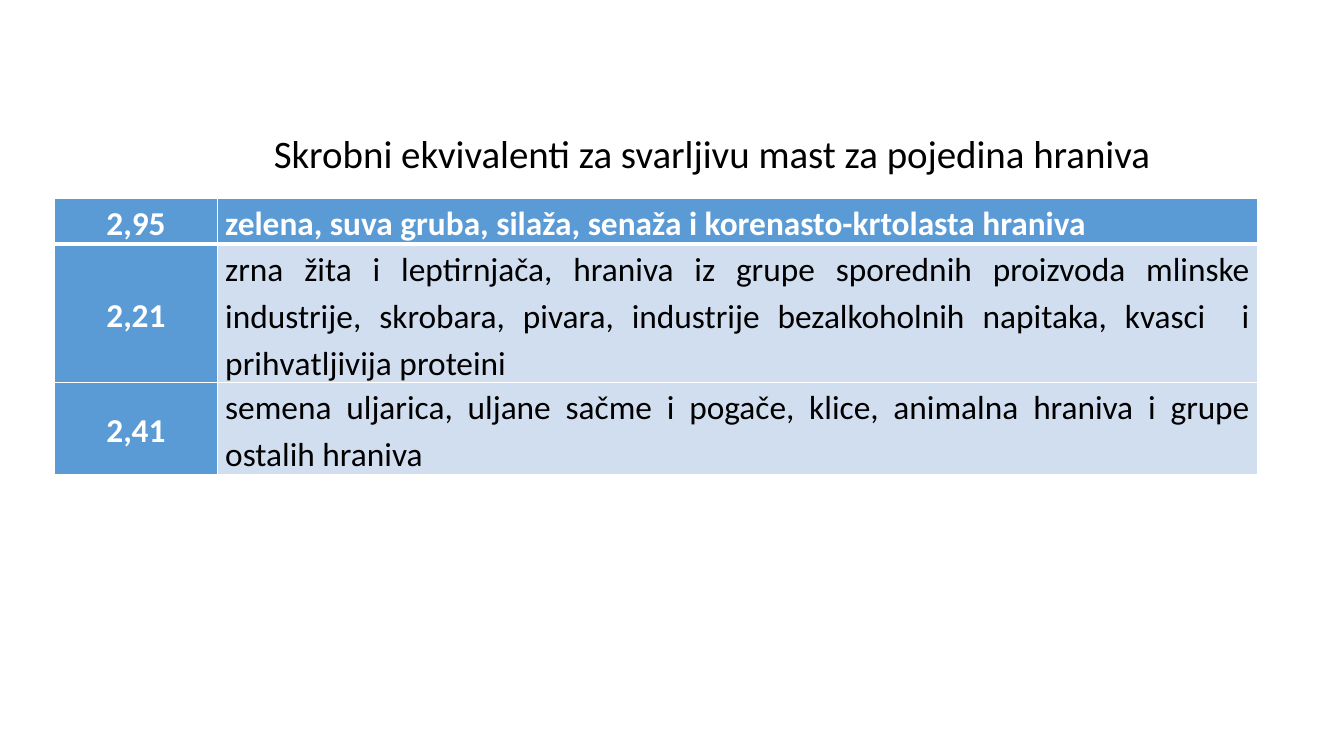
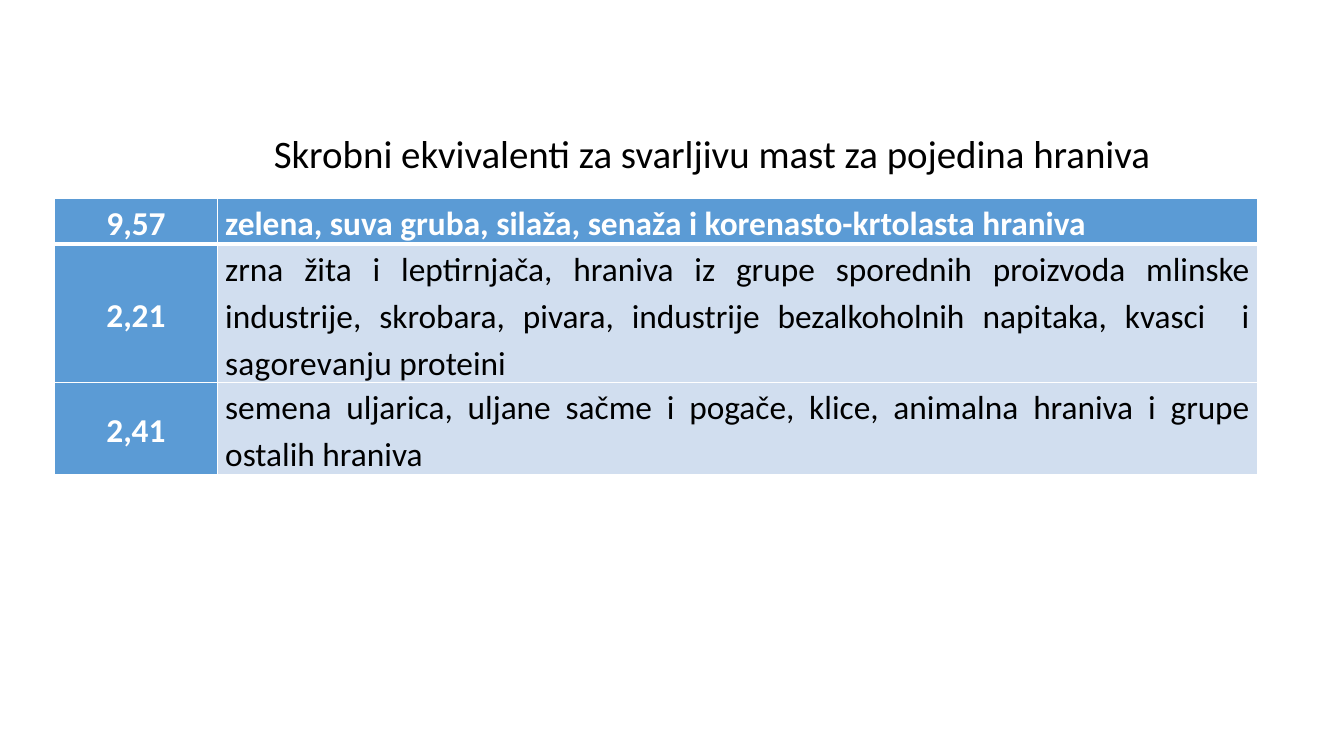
2,95: 2,95 -> 9,57
prihvatljivija: prihvatljivija -> sagorevanju
